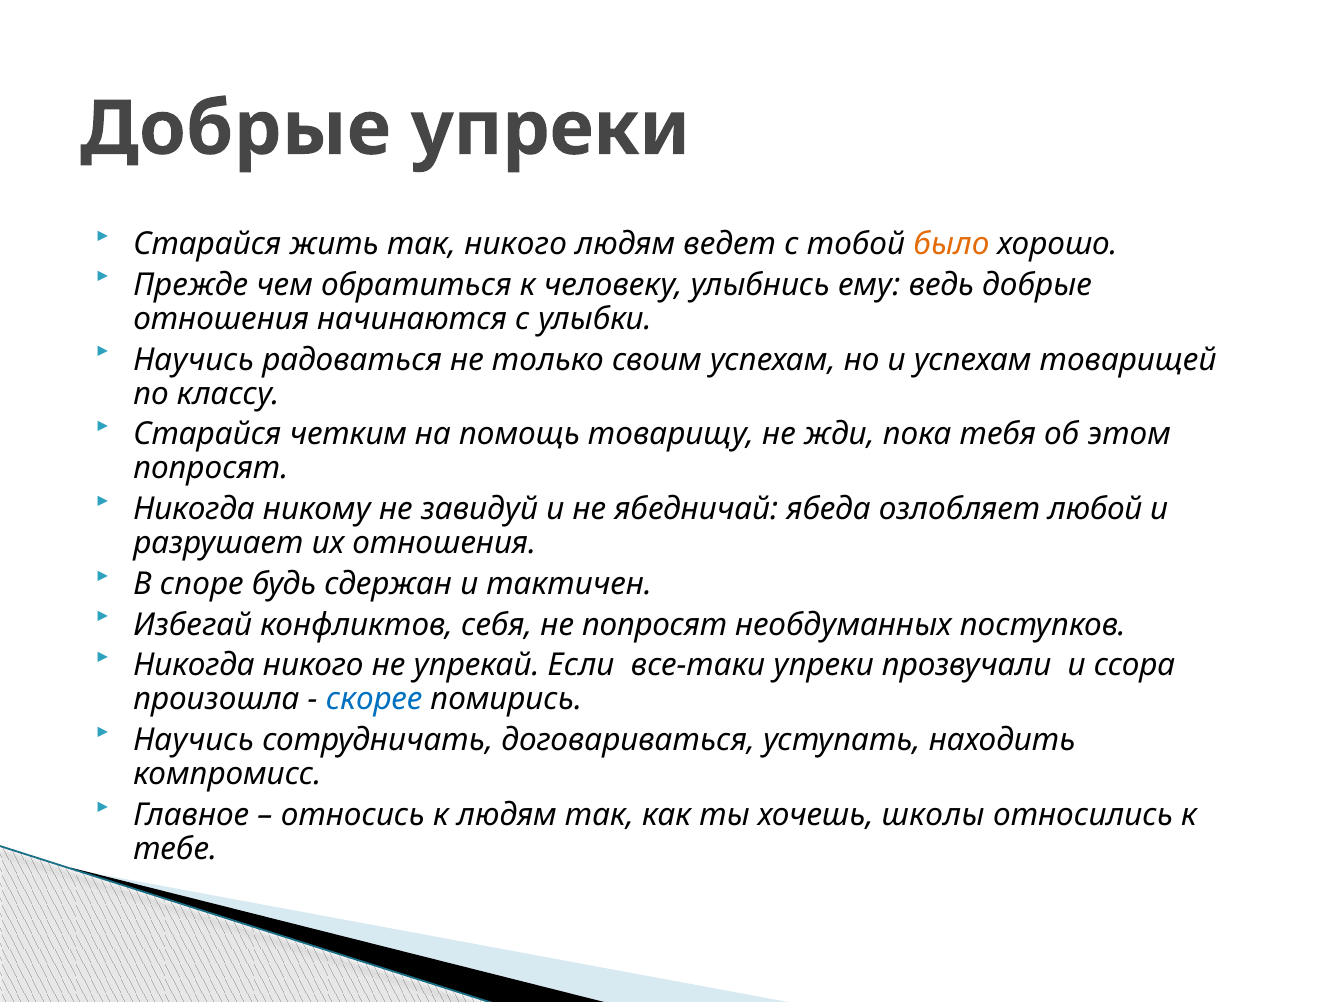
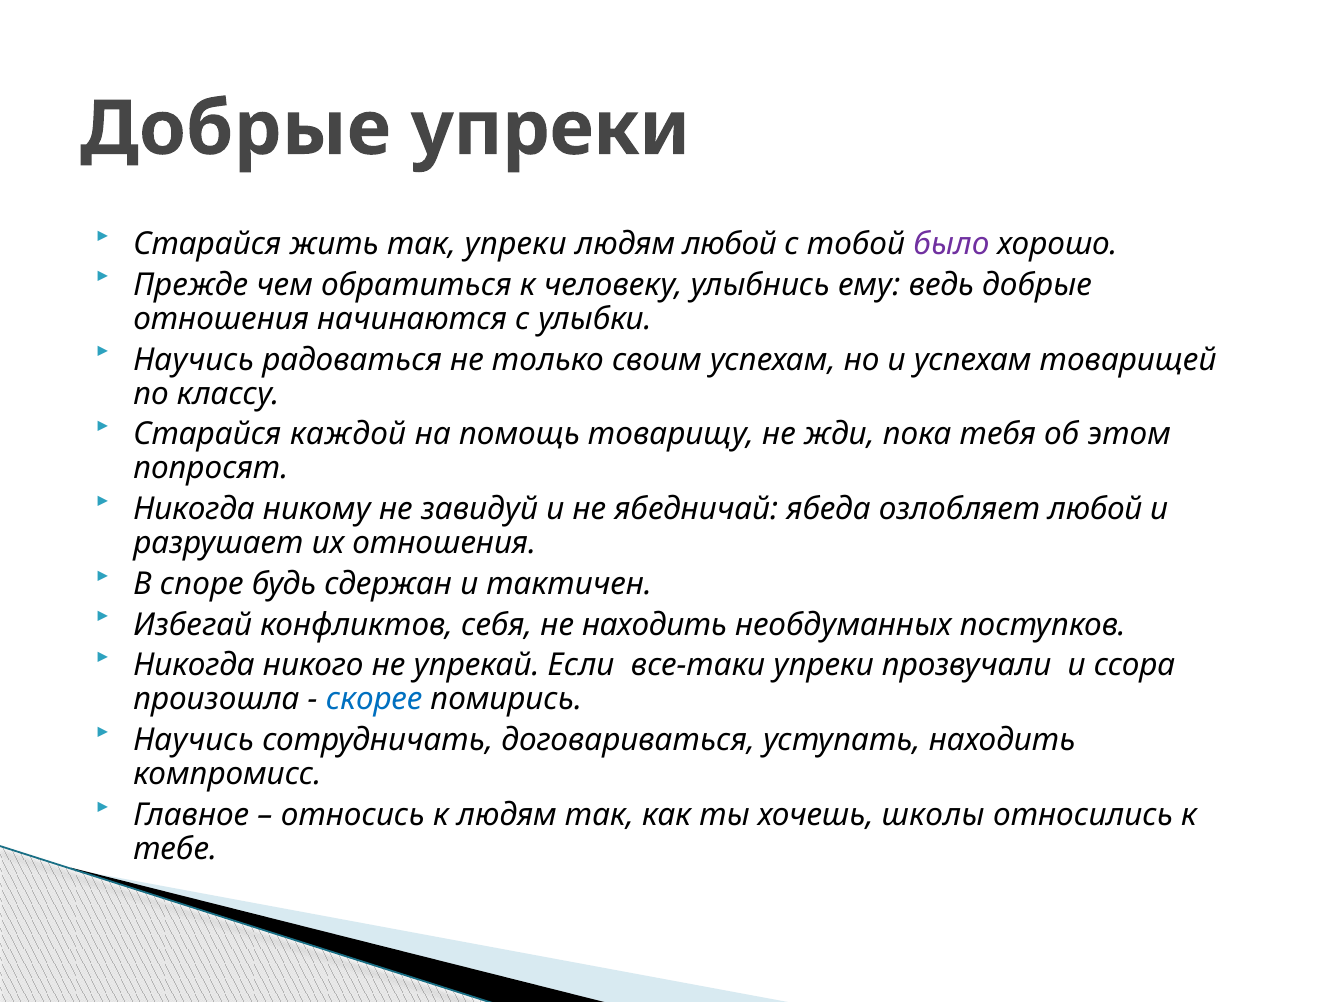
так никого: никого -> упреки
людям ведет: ведет -> любой
было colour: orange -> purple
четким: четким -> каждой
не попросят: попросят -> находить
